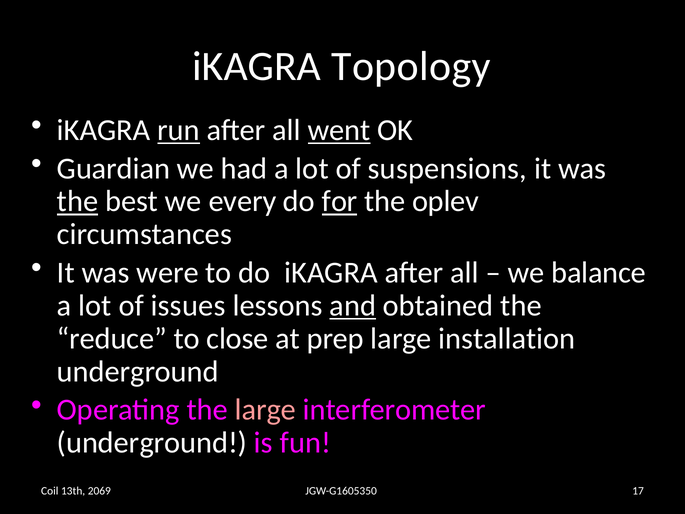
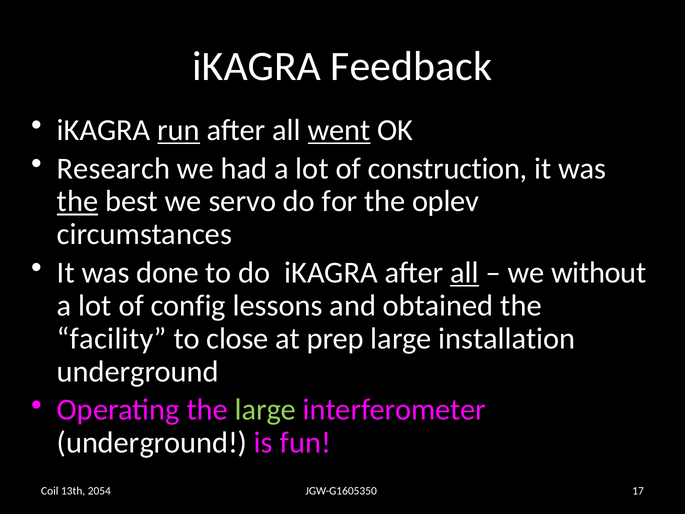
Topology: Topology -> Feedback
Guardian: Guardian -> Research
suspensions: suspensions -> construction
every: every -> servo
for underline: present -> none
were: were -> done
all at (464, 273) underline: none -> present
balance: balance -> without
issues: issues -> config
and underline: present -> none
reduce: reduce -> facility
large at (265, 410) colour: pink -> light green
2069: 2069 -> 2054
